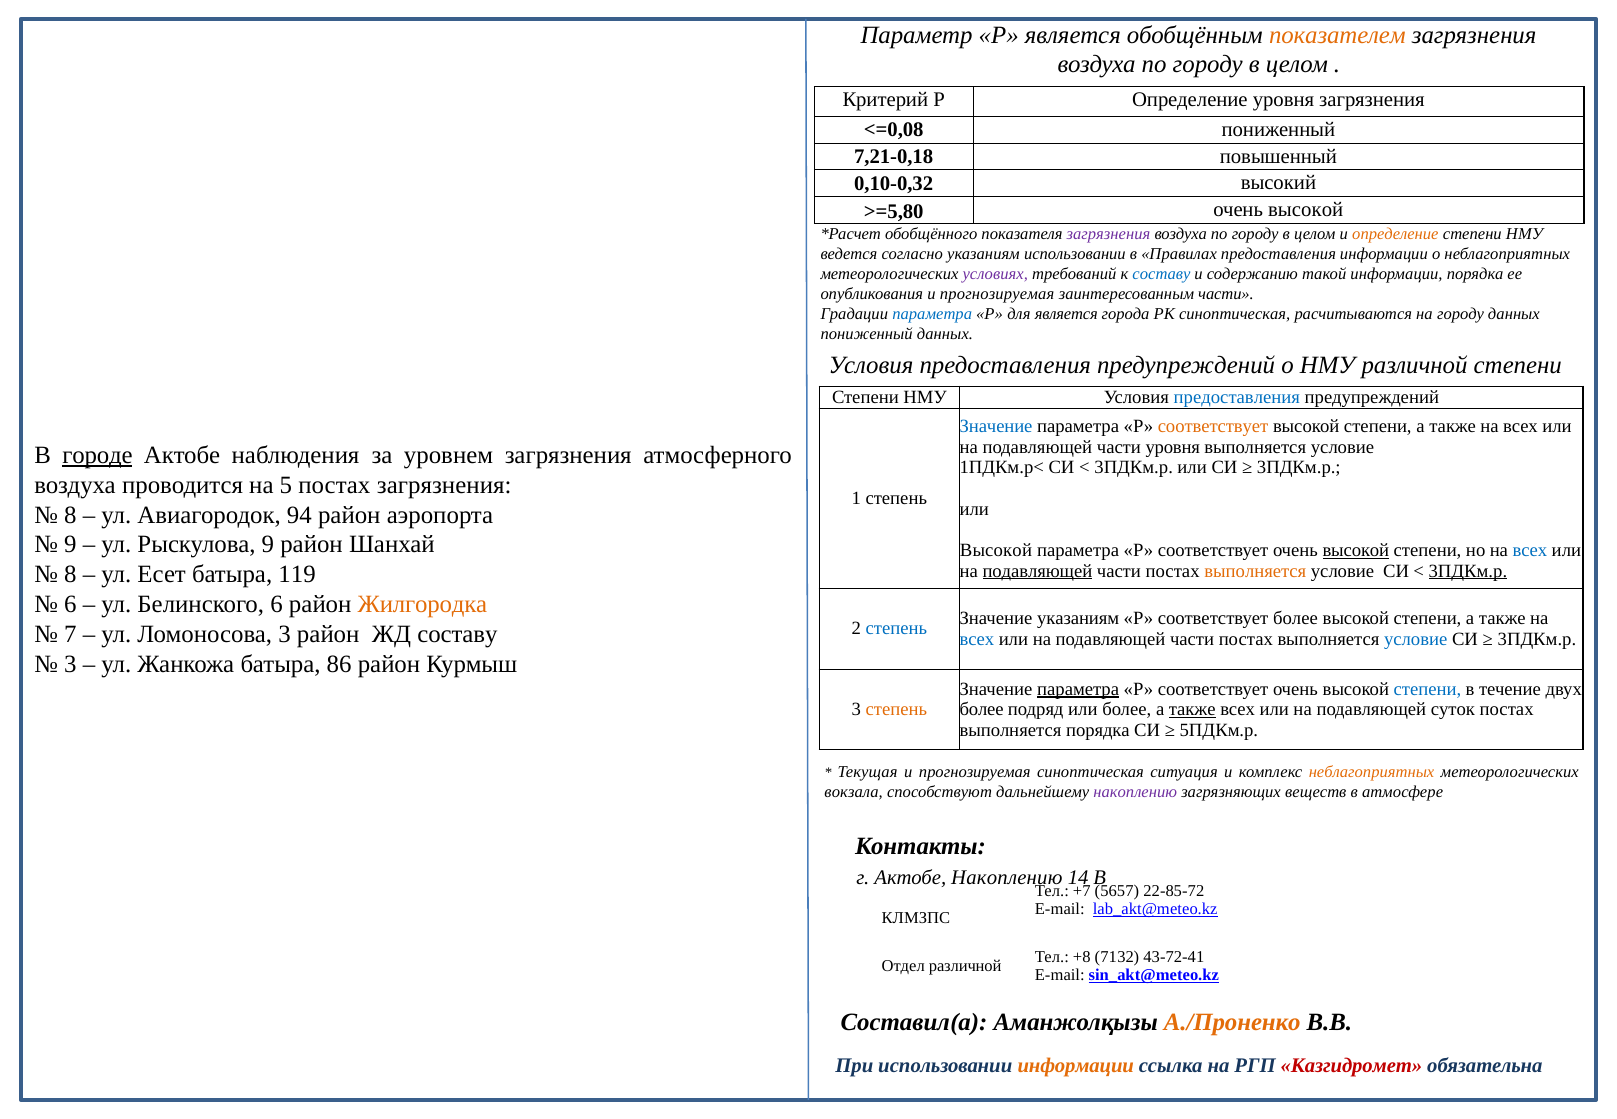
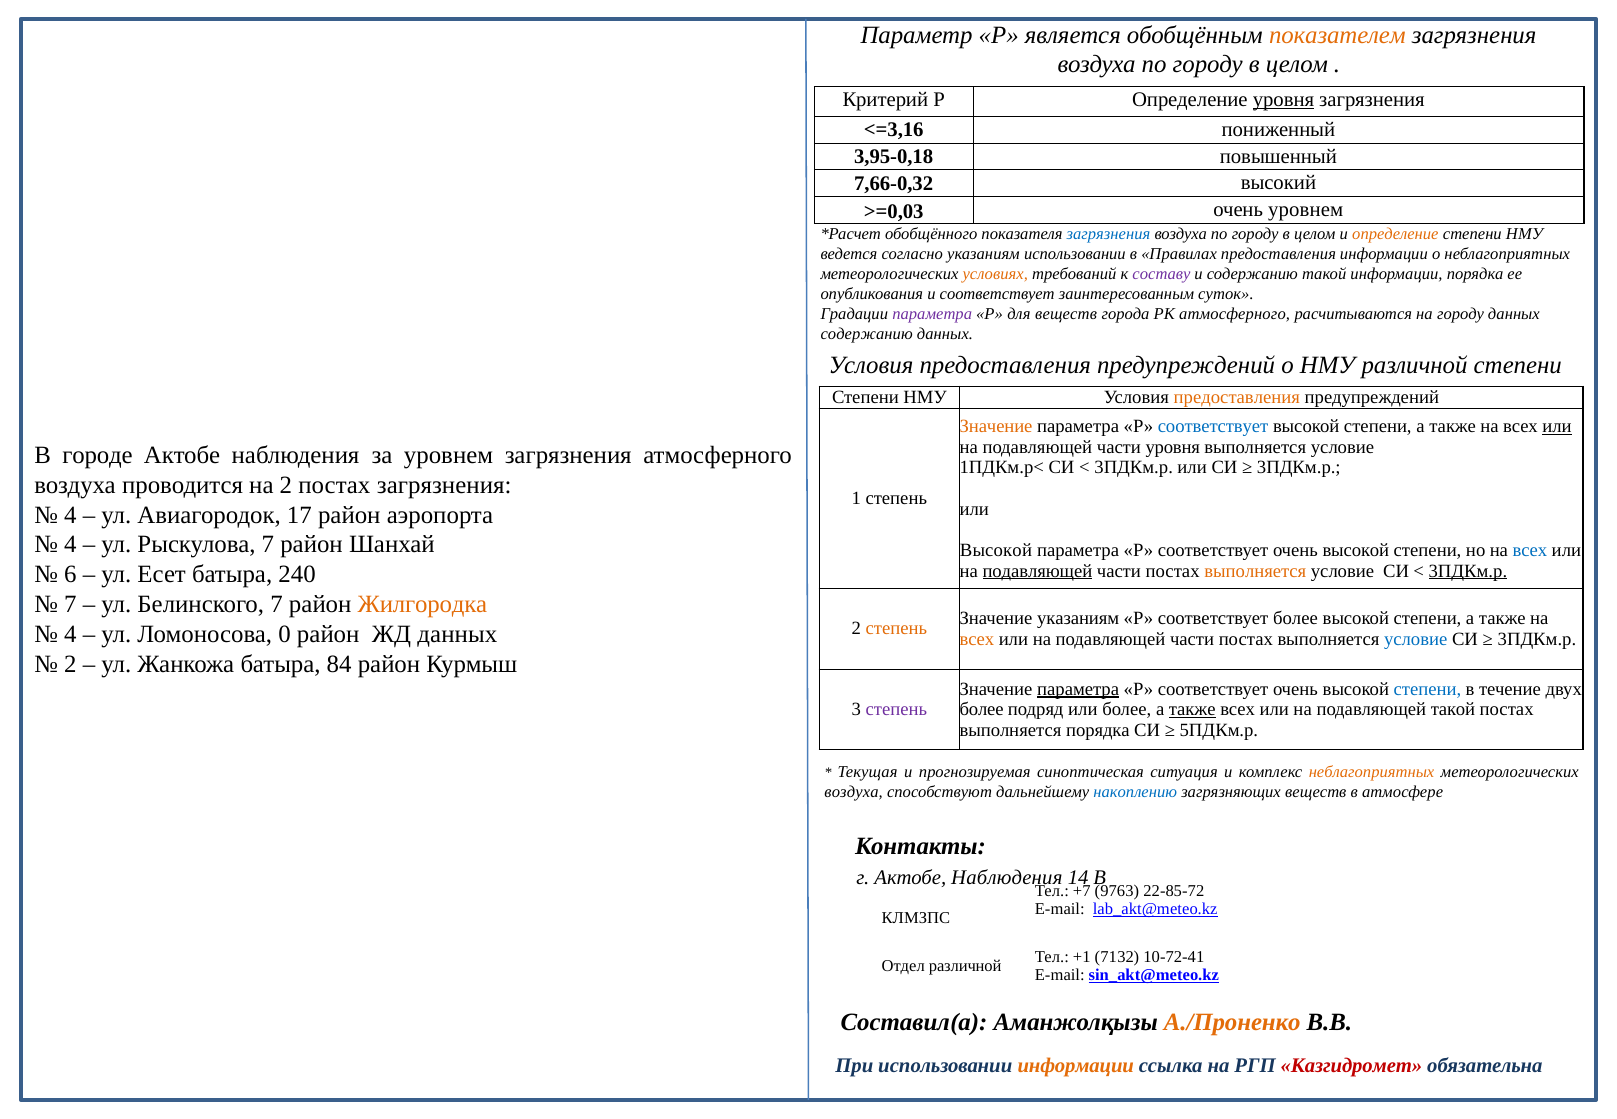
уровня at (1283, 100) underline: none -> present
<=0,08: <=0,08 -> <=3,16
7,21-0,18: 7,21-0,18 -> 3,95-0,18
0,10-0,32: 0,10-0,32 -> 7,66-0,32
>=5,80: >=5,80 -> >=0,03
высокой at (1306, 210): высокой -> уровнем
загрязнения at (1108, 235) colour: purple -> blue
условиях colour: purple -> orange
составу at (1161, 274) colour: blue -> purple
опубликования и прогнозируемая: прогнозируемая -> соответствует
заинтересованным части: части -> суток
параметра at (932, 314) colour: blue -> purple
для является: является -> веществ
РК синоптическая: синоптическая -> атмосферного
пониженный at (867, 334): пониженный -> содержанию
предоставления at (1237, 398) colour: blue -> orange
Значение at (996, 426) colour: blue -> orange
соответствует at (1213, 426) colour: orange -> blue
или at (1557, 426) underline: none -> present
городе underline: present -> none
на 5: 5 -> 2
8 at (70, 515): 8 -> 4
94: 94 -> 17
9 at (70, 545): 9 -> 4
Рыскулова 9: 9 -> 7
высокой at (1356, 550) underline: present -> none
8 at (70, 575): 8 -> 6
119: 119 -> 240
6 at (70, 605): 6 -> 7
Белинского 6: 6 -> 7
степень at (896, 629) colour: blue -> orange
7 at (70, 635): 7 -> 4
Ломоносова 3: 3 -> 0
ЖД составу: составу -> данных
всех at (977, 639) colour: blue -> orange
3 at (70, 664): 3 -> 2
86: 86 -> 84
степень at (896, 710) colour: orange -> purple
подавляющей суток: суток -> такой
вокзала at (854, 792): вокзала -> воздуха
накоплению at (1135, 792) colour: purple -> blue
г Актобе Накоплению: Накоплению -> Наблюдения
5657: 5657 -> 9763
+8: +8 -> +1
43-72-41: 43-72-41 -> 10-72-41
